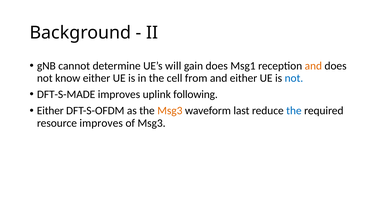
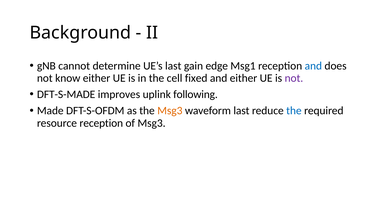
UE’s will: will -> last
gain does: does -> edge
and at (313, 66) colour: orange -> blue
from: from -> fixed
not at (294, 78) colour: blue -> purple
Either at (50, 111): Either -> Made
resource improves: improves -> reception
